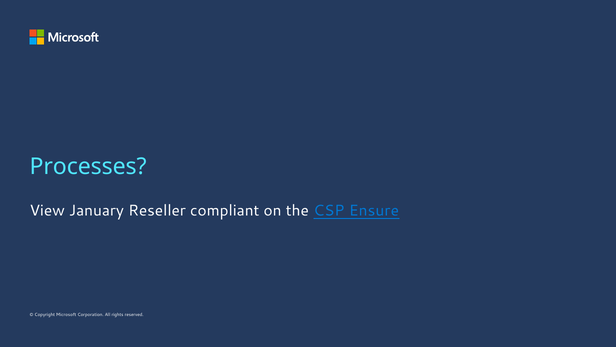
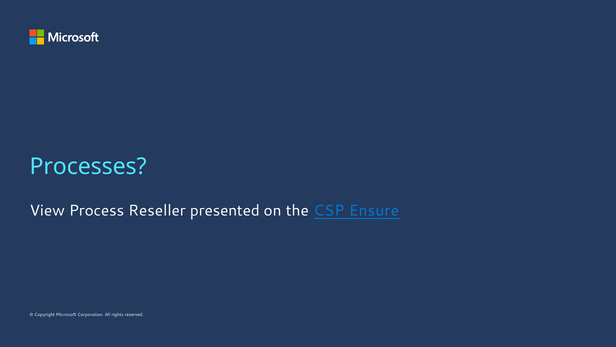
January: January -> Process
compliant: compliant -> presented
